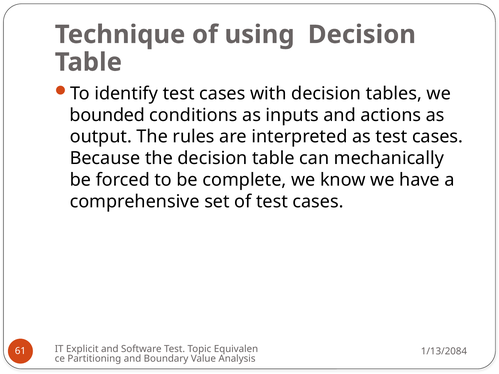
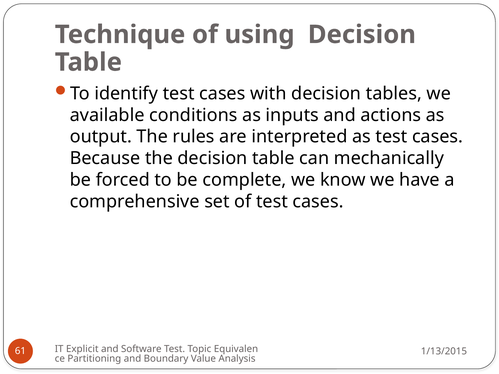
bounded: bounded -> available
1/13/2084: 1/13/2084 -> 1/13/2015
